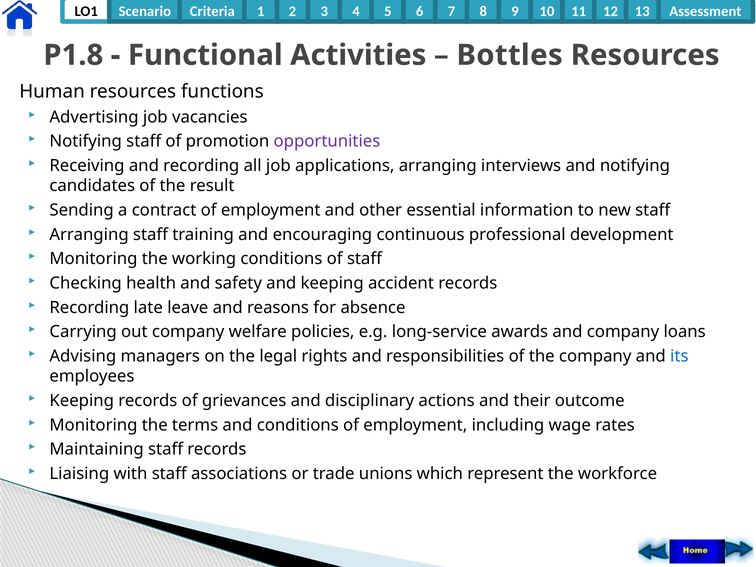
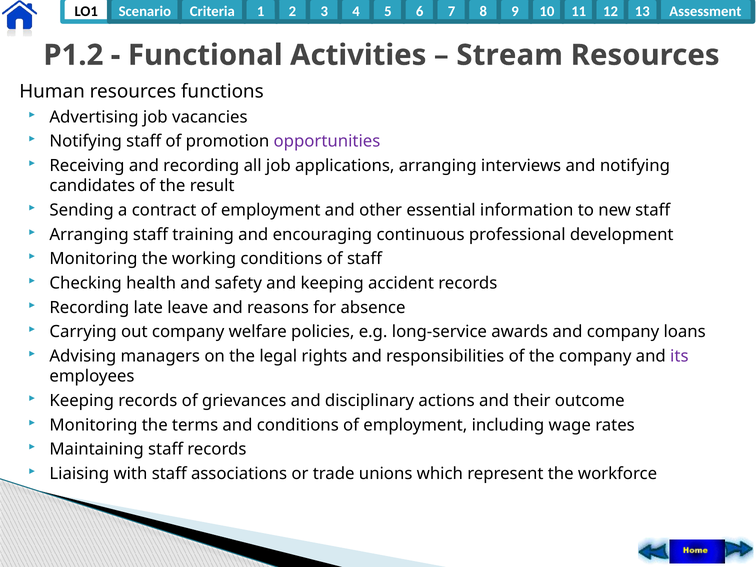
P1.8: P1.8 -> P1.2
Bottles: Bottles -> Stream
its colour: blue -> purple
